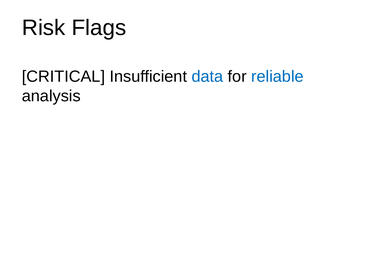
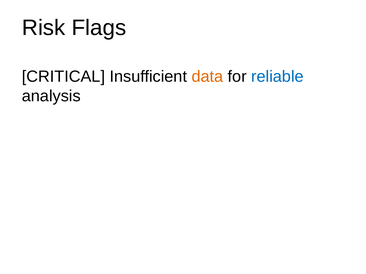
data colour: blue -> orange
